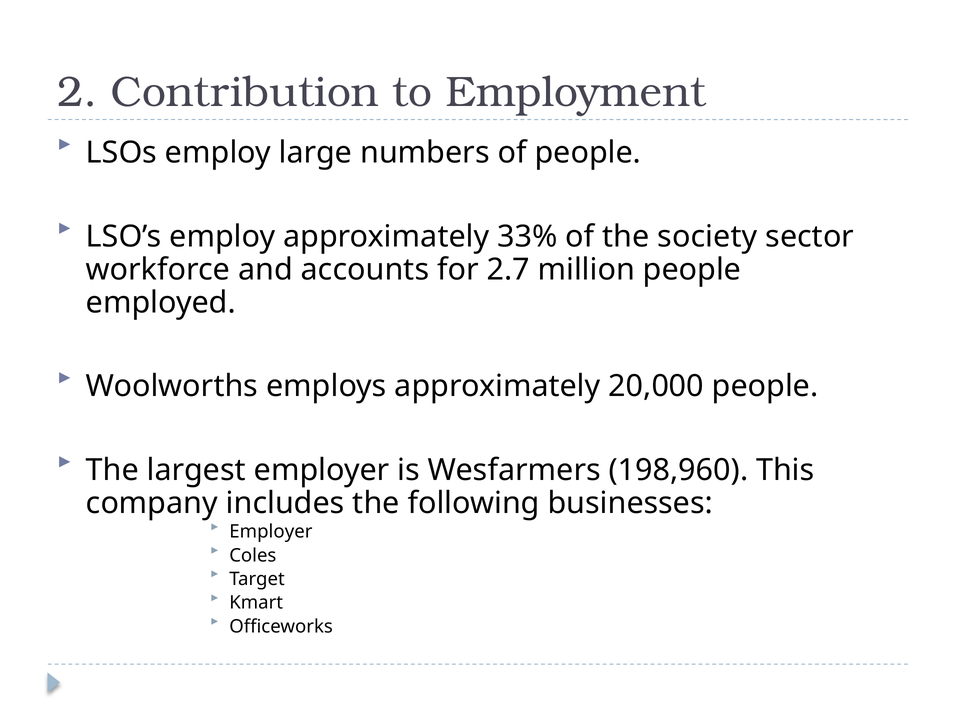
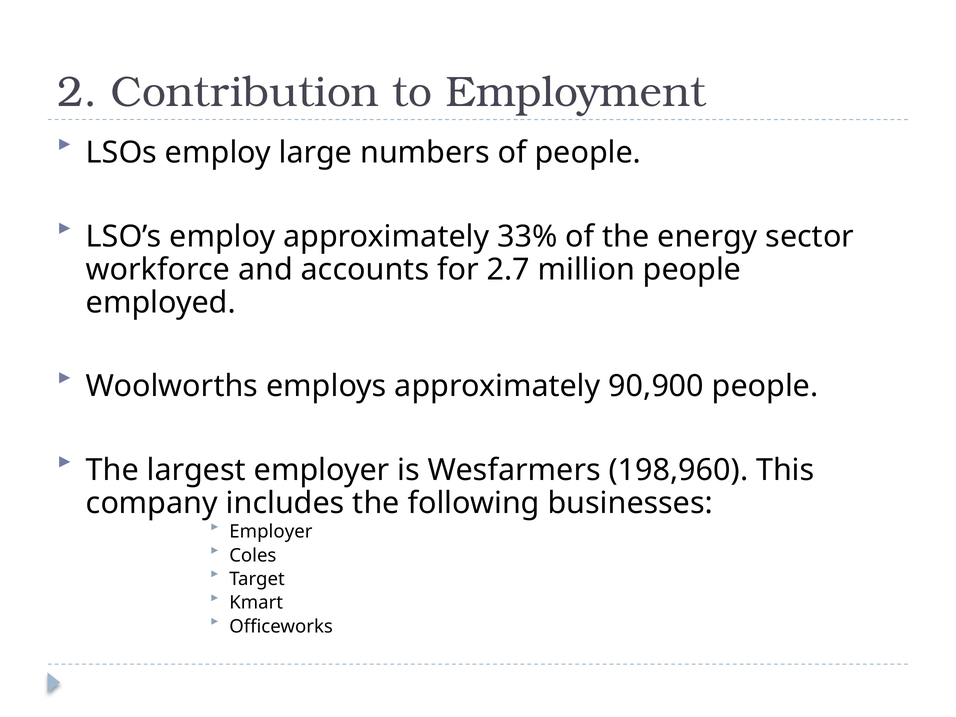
society: society -> energy
20,000: 20,000 -> 90,900
